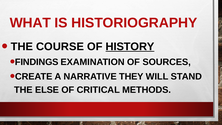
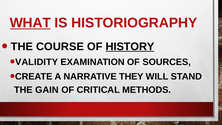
WHAT underline: none -> present
FINDINGS: FINDINGS -> VALIDITY
ELSE: ELSE -> GAIN
